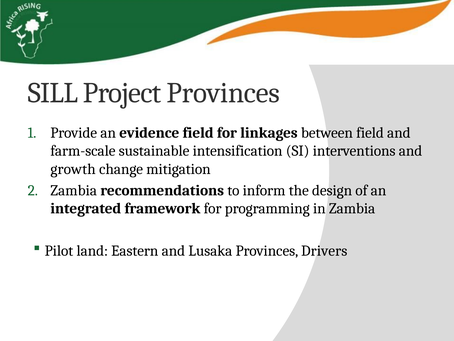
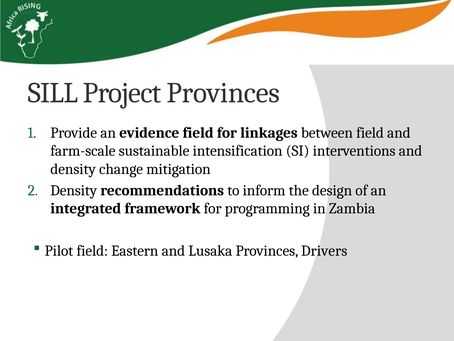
growth at (73, 169): growth -> density
Zambia at (74, 190): Zambia -> Density
Pilot land: land -> field
